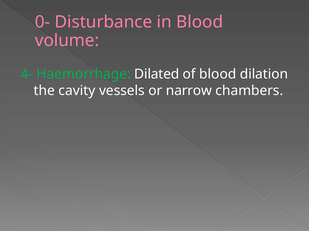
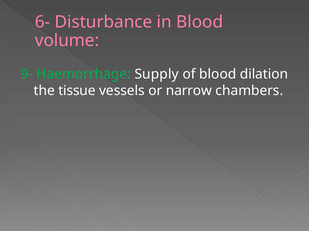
0-: 0- -> 6-
4-: 4- -> 9-
Dilated: Dilated -> Supply
cavity: cavity -> tissue
